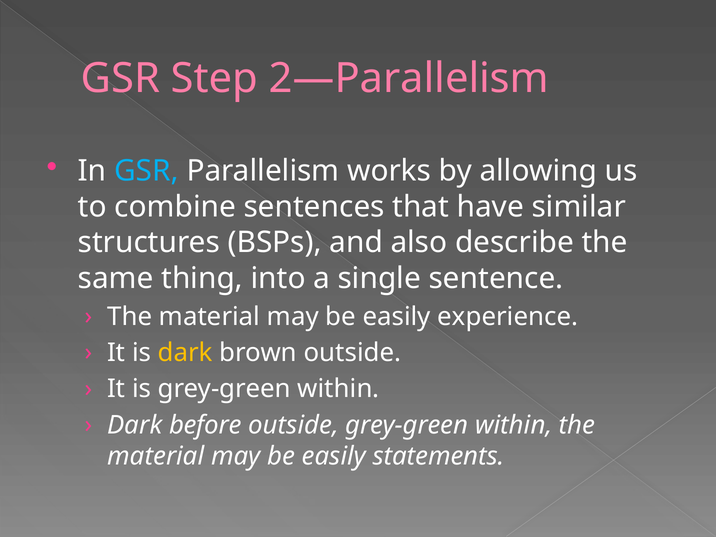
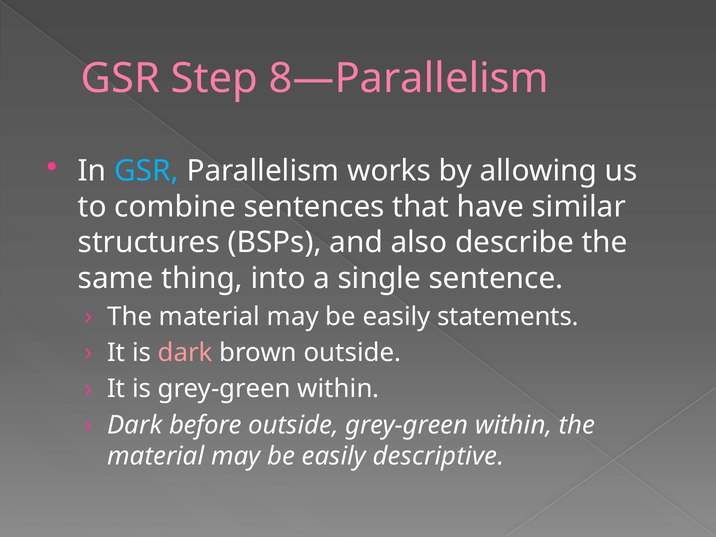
2—Parallelism: 2—Parallelism -> 8—Parallelism
experience: experience -> statements
dark at (185, 353) colour: yellow -> pink
statements: statements -> descriptive
